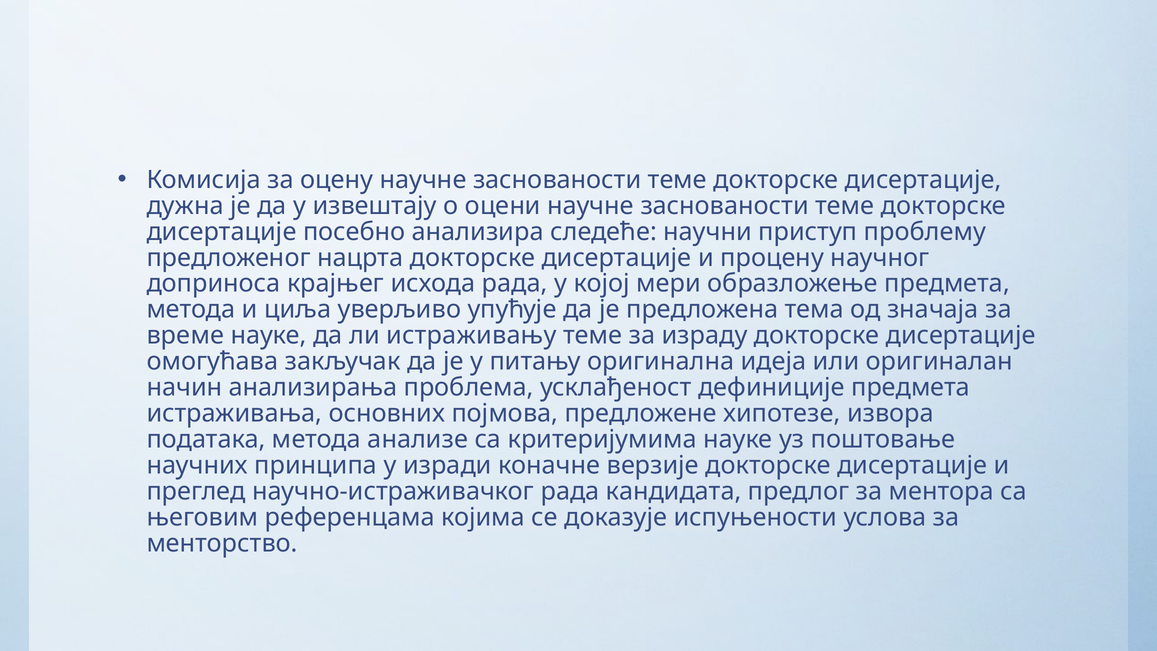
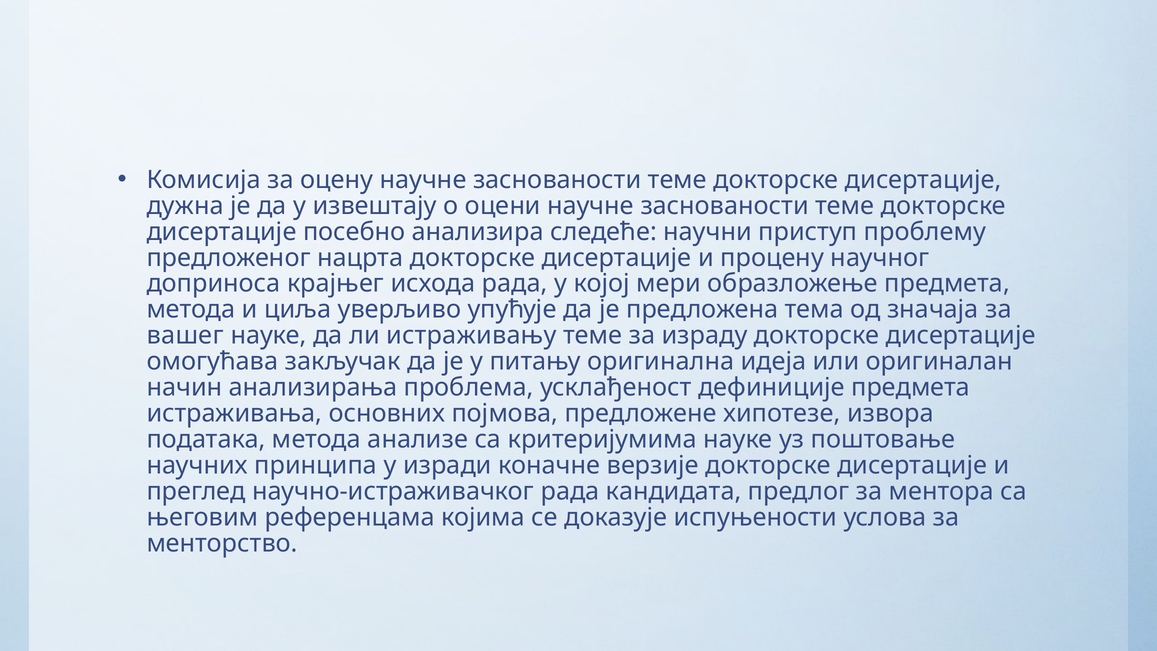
време: време -> вашег
